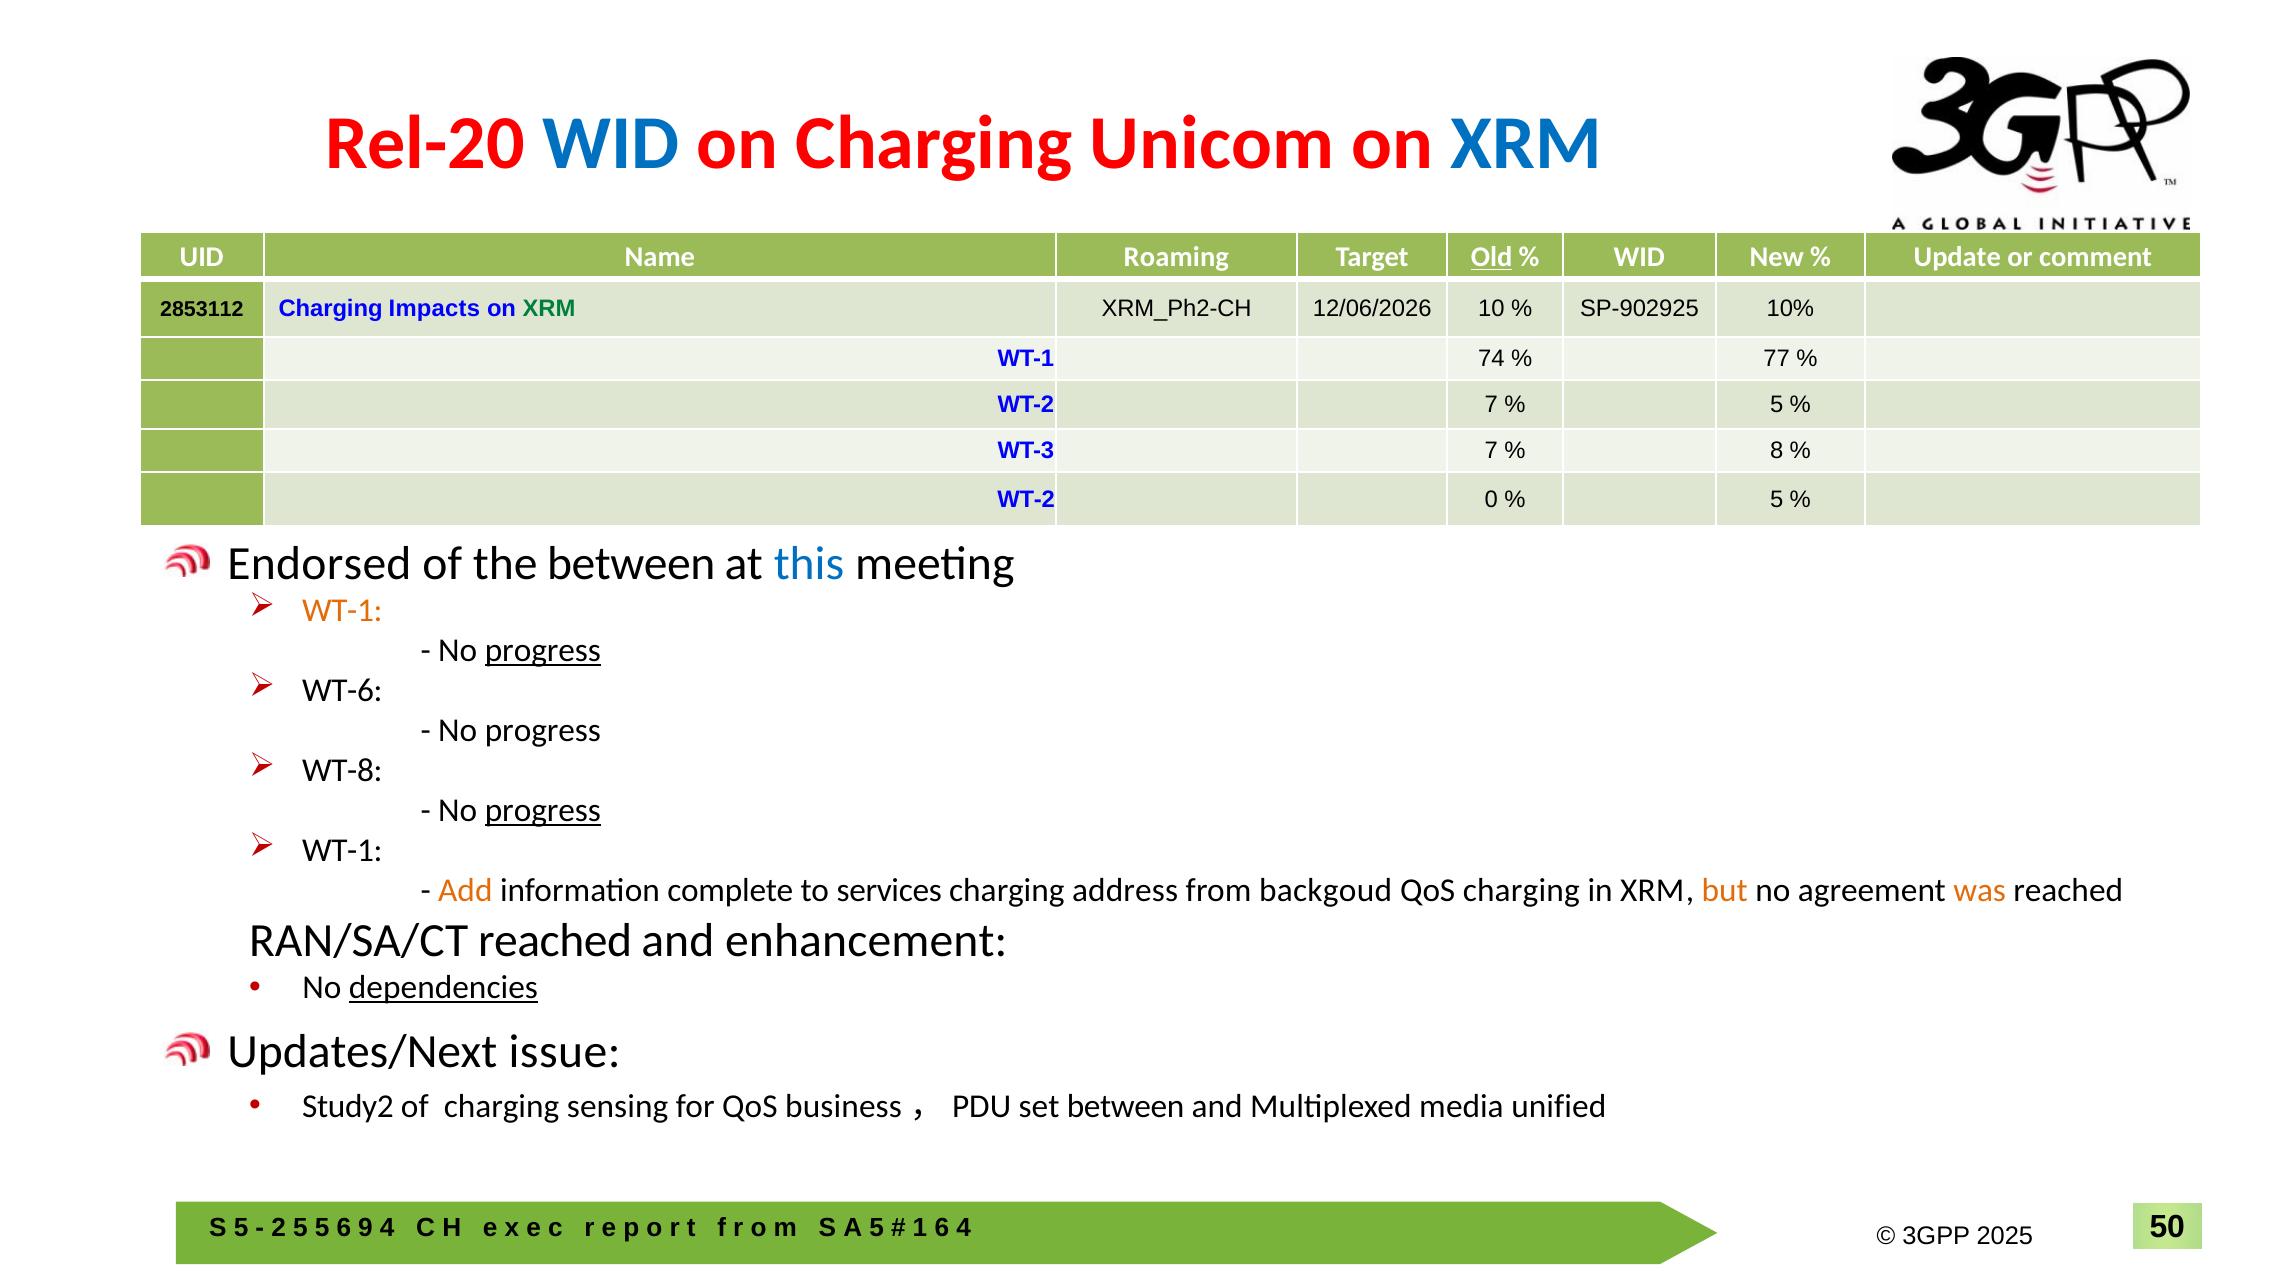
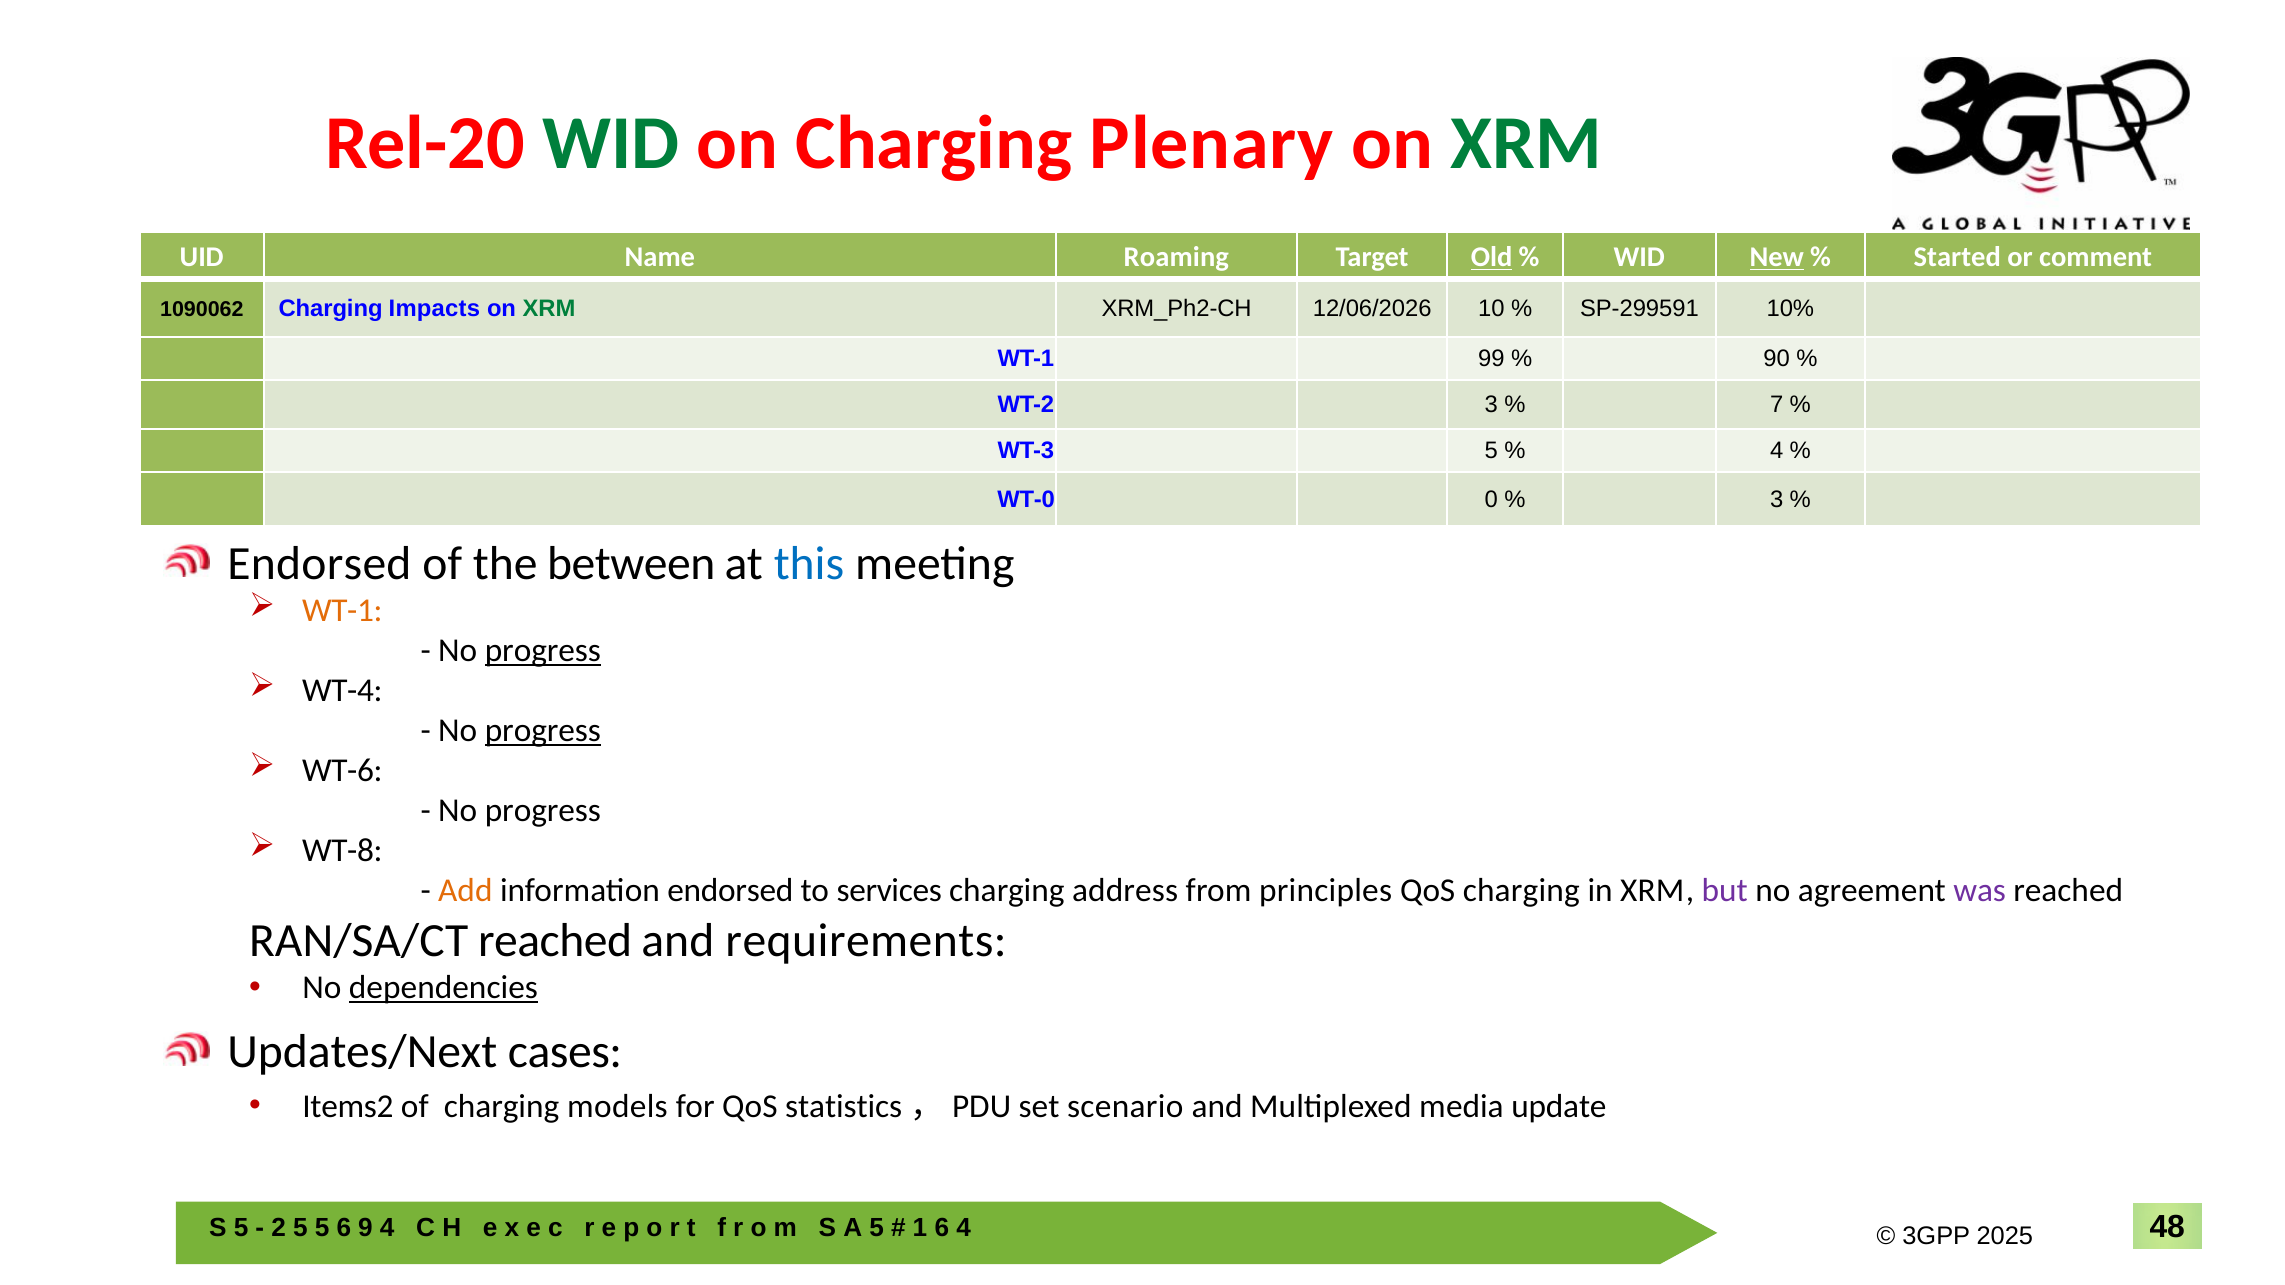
WID at (611, 143) colour: blue -> green
Unicom: Unicom -> Plenary
XRM at (1526, 143) colour: blue -> green
New underline: none -> present
Update: Update -> Started
2853112: 2853112 -> 1090062
SP-902925: SP-902925 -> SP-299591
74: 74 -> 99
77: 77 -> 90
WT-2 7: 7 -> 3
5 at (1777, 405): 5 -> 7
WT-3 7: 7 -> 5
8 at (1777, 451): 8 -> 4
WT-2 at (1026, 500): WT-2 -> WT-0
5 at (1777, 500): 5 -> 3
WT-6: WT-6 -> WT-4
progress at (543, 731) underline: none -> present
WT-8: WT-8 -> WT-6
progress at (543, 811) underline: present -> none
WT-1 at (342, 851): WT-1 -> WT-8
information complete: complete -> endorsed
backgoud: backgoud -> principles
but colour: orange -> purple
was colour: orange -> purple
enhancement: enhancement -> requirements
issue: issue -> cases
Study2: Study2 -> Items2
sensing: sensing -> models
business: business -> statistics
set between: between -> scenario
unified: unified -> update
50: 50 -> 48
